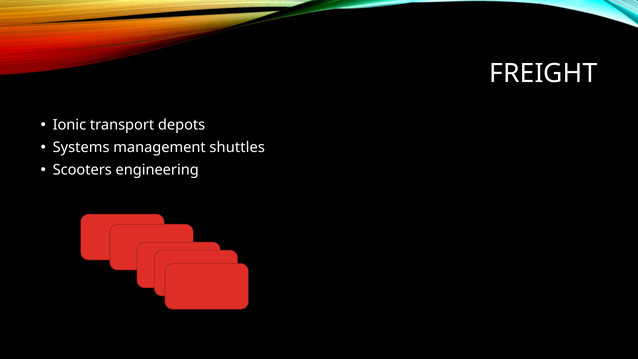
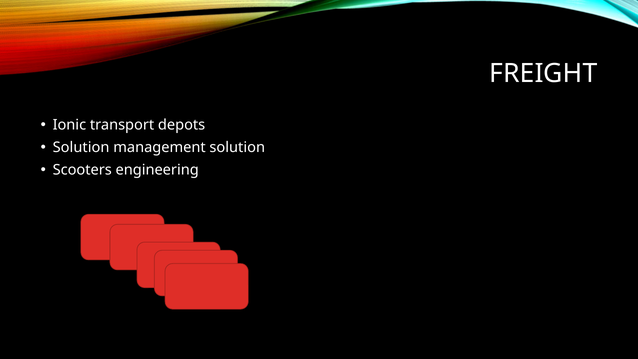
Systems at (81, 147): Systems -> Solution
management shuttles: shuttles -> solution
